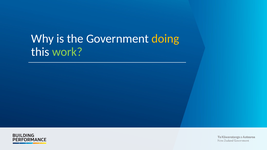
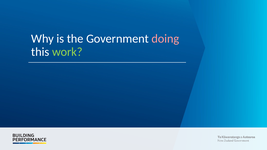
doing colour: yellow -> pink
